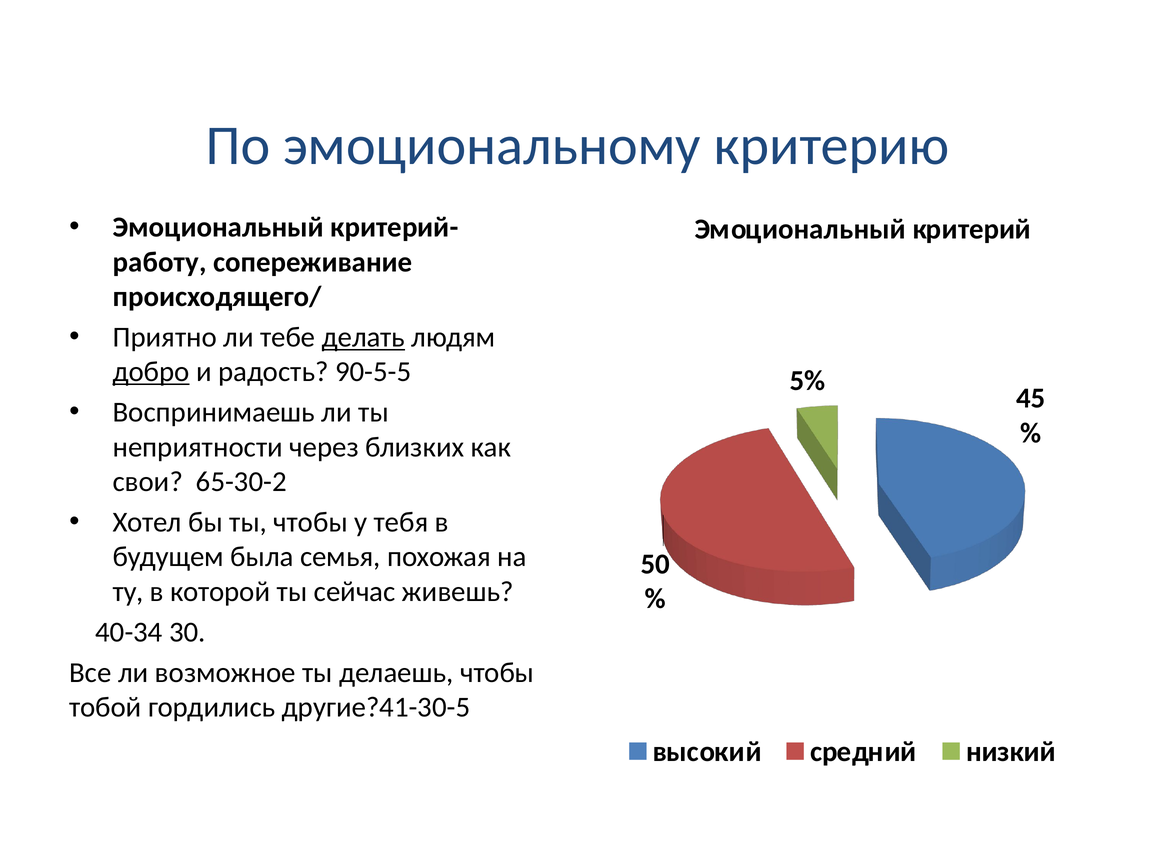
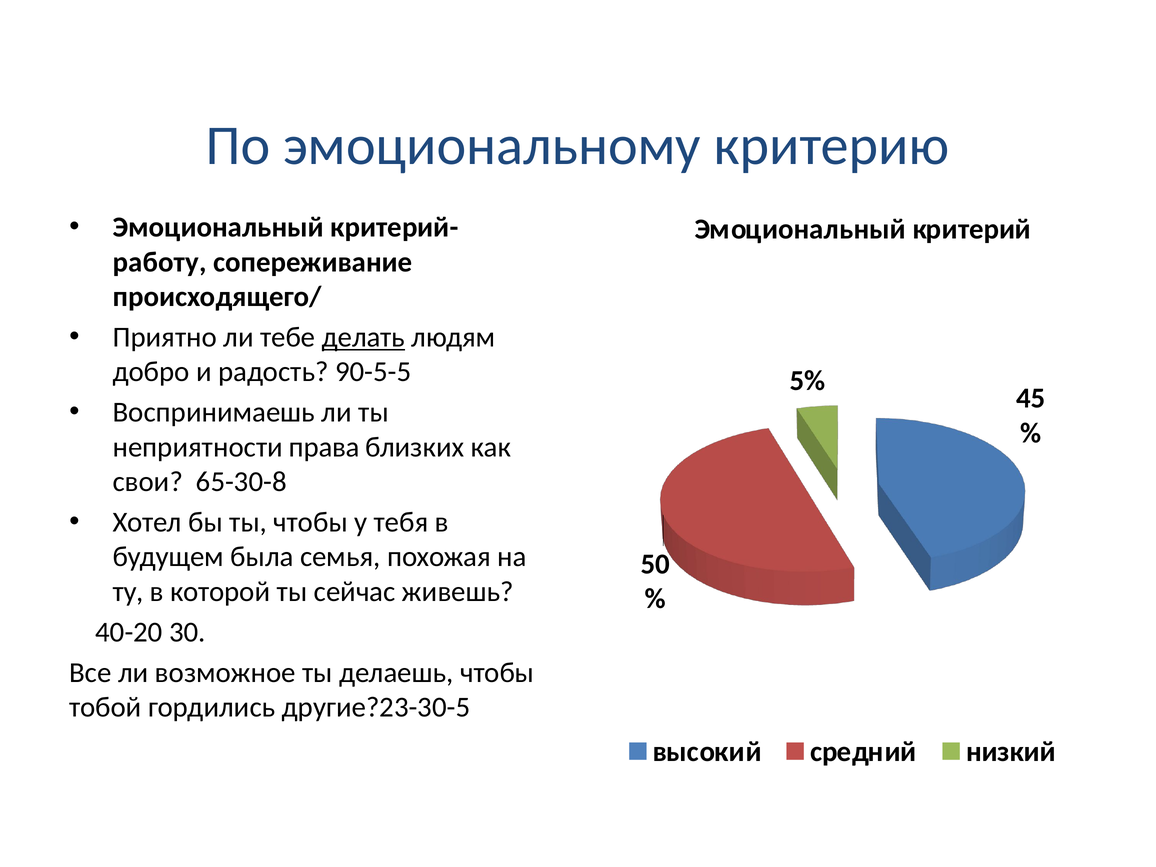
добро underline: present -> none
через: через -> права
65-30-2: 65-30-2 -> 65-30-8
40-34: 40-34 -> 40-20
другие?41-30-5: другие?41-30-5 -> другие?23-30-5
